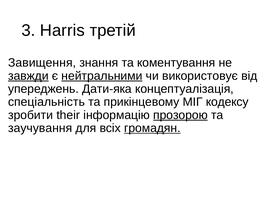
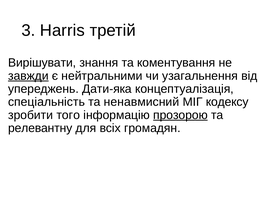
Завищення: Завищення -> Вирішувати
нейтральними underline: present -> none
використовує: використовує -> узагальнення
прикінцевому: прикінцевому -> ненавмисний
their: their -> того
заучування: заучування -> релевантну
громадян underline: present -> none
